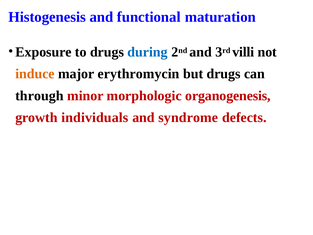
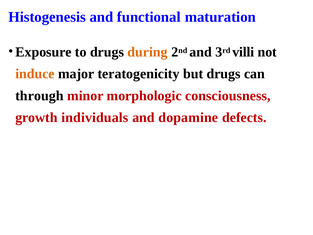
during colour: blue -> orange
erythromycin: erythromycin -> teratogenicity
organogenesis: organogenesis -> consciousness
syndrome: syndrome -> dopamine
